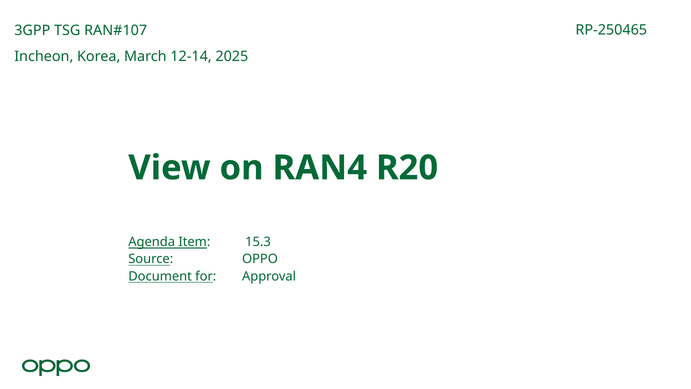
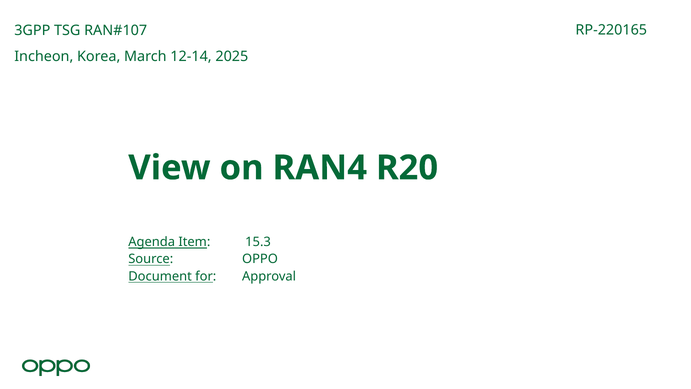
RP-250465: RP-250465 -> RP-220165
